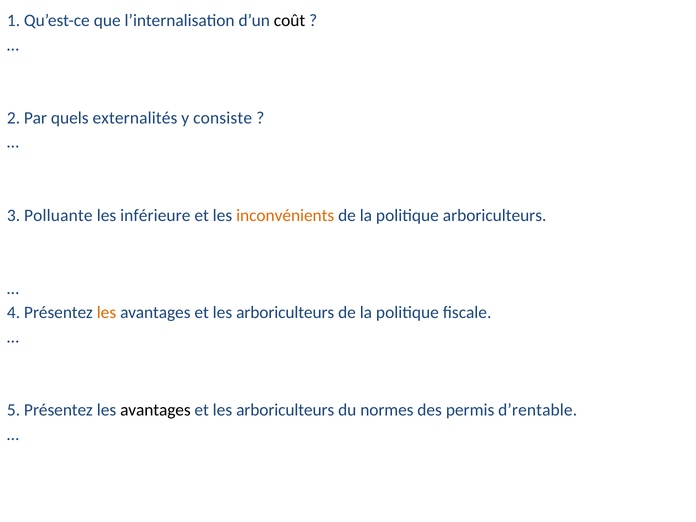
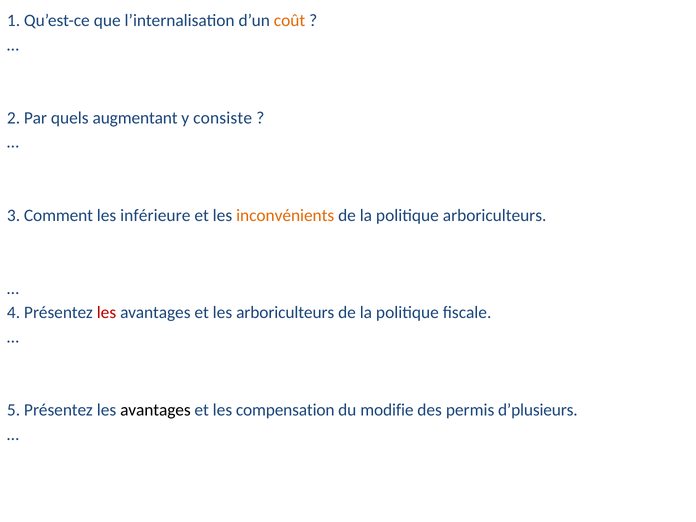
coût colour: black -> orange
externalités: externalités -> augmentant
Polluante: Polluante -> Comment
les at (106, 313) colour: orange -> red
arboriculteurs at (285, 410): arboriculteurs -> compensation
normes: normes -> modifie
d’rentable: d’rentable -> d’plusieurs
